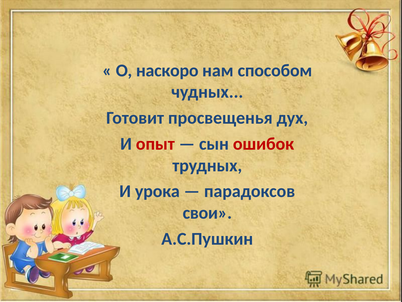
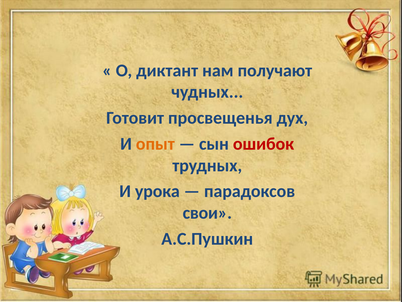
наскоро: наскоро -> диктант
способом: способом -> получают
опыт colour: red -> orange
